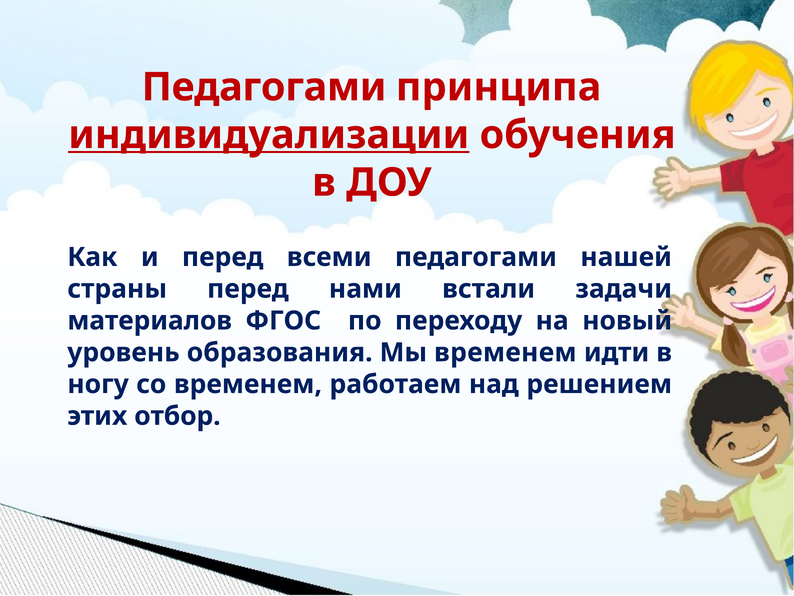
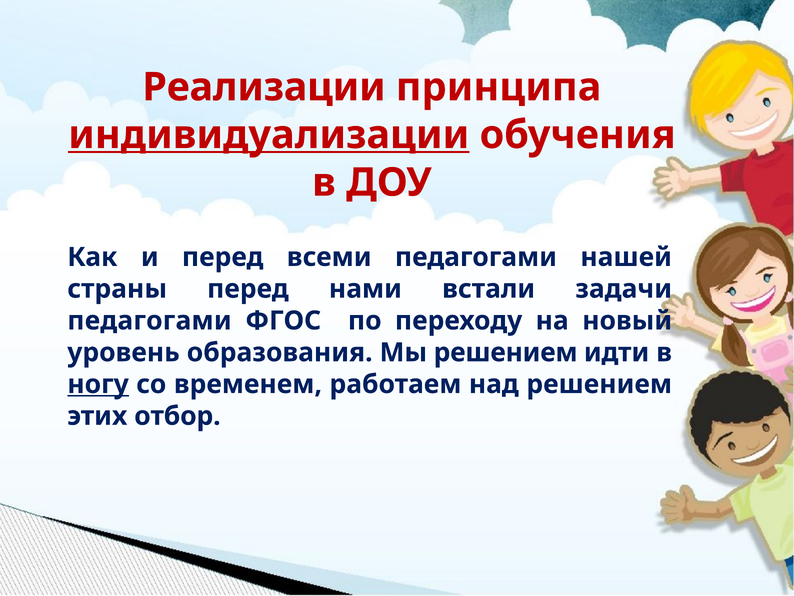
Педагогами at (264, 87): Педагогами -> Реализации
материалов at (150, 320): материалов -> педагогами
Мы временем: временем -> решением
ногу underline: none -> present
